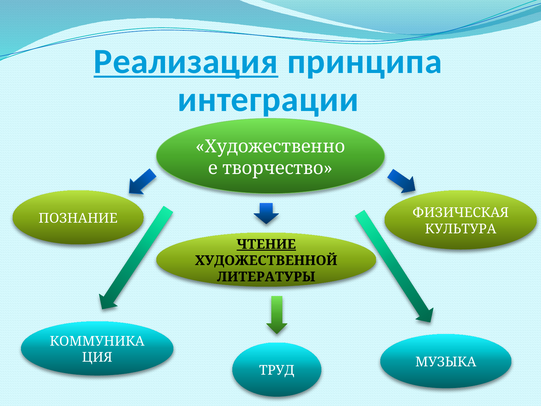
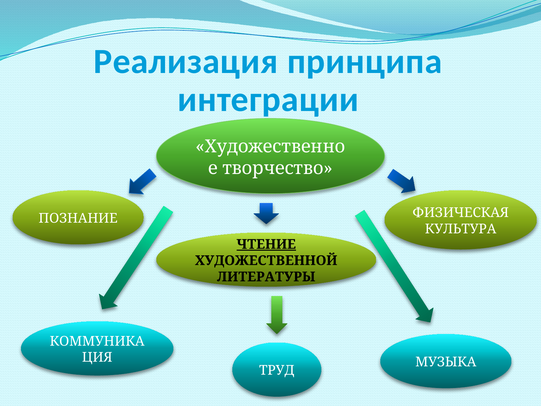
Реализация underline: present -> none
